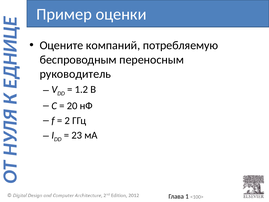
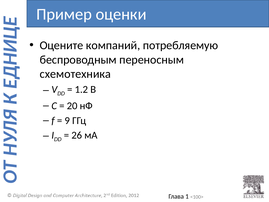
руководитель: руководитель -> схемотехника
2: 2 -> 9
23: 23 -> 26
